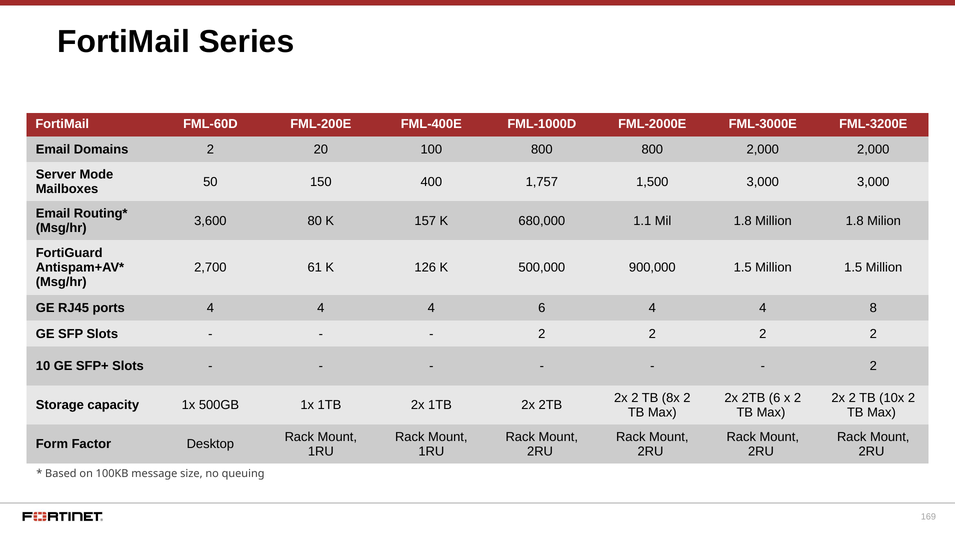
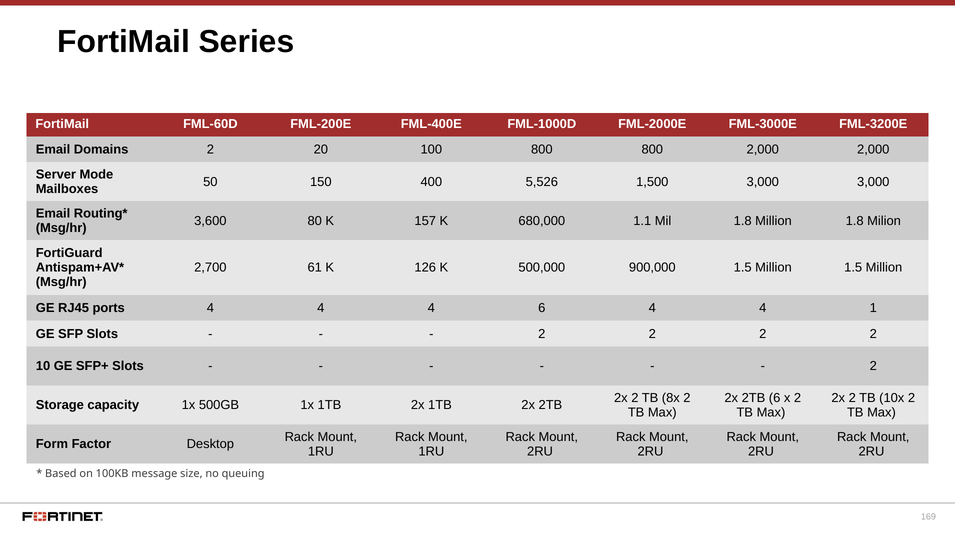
1,757: 1,757 -> 5,526
8: 8 -> 1
